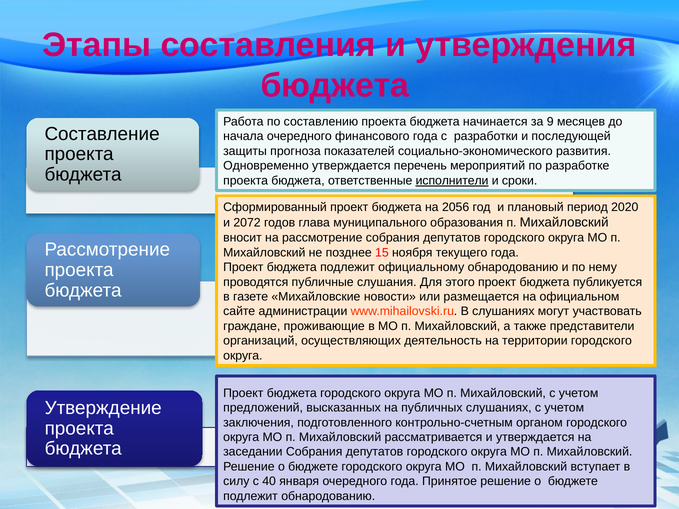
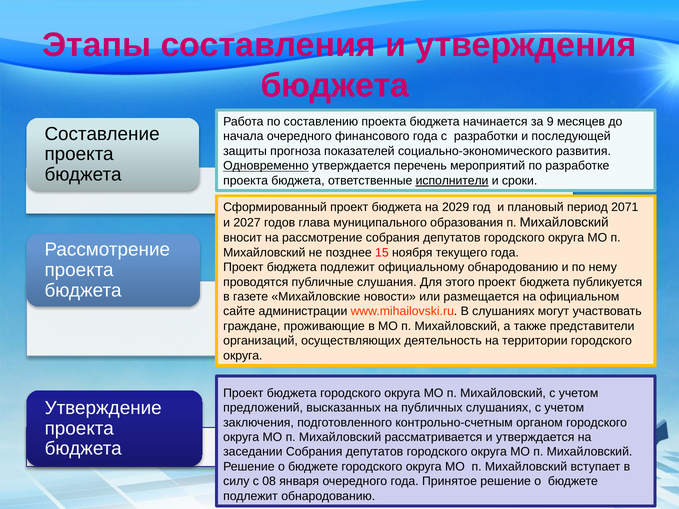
Одновременно underline: none -> present
2056: 2056 -> 2029
2020: 2020 -> 2071
2072: 2072 -> 2027
40: 40 -> 08
